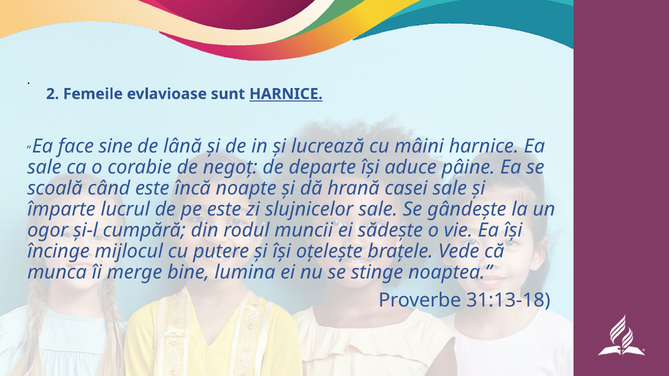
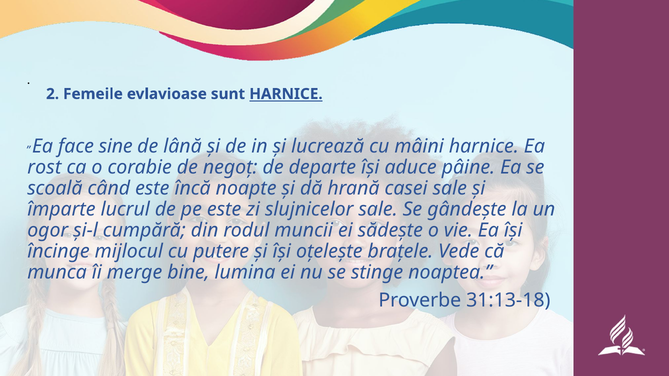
sale at (44, 168): sale -> rost
